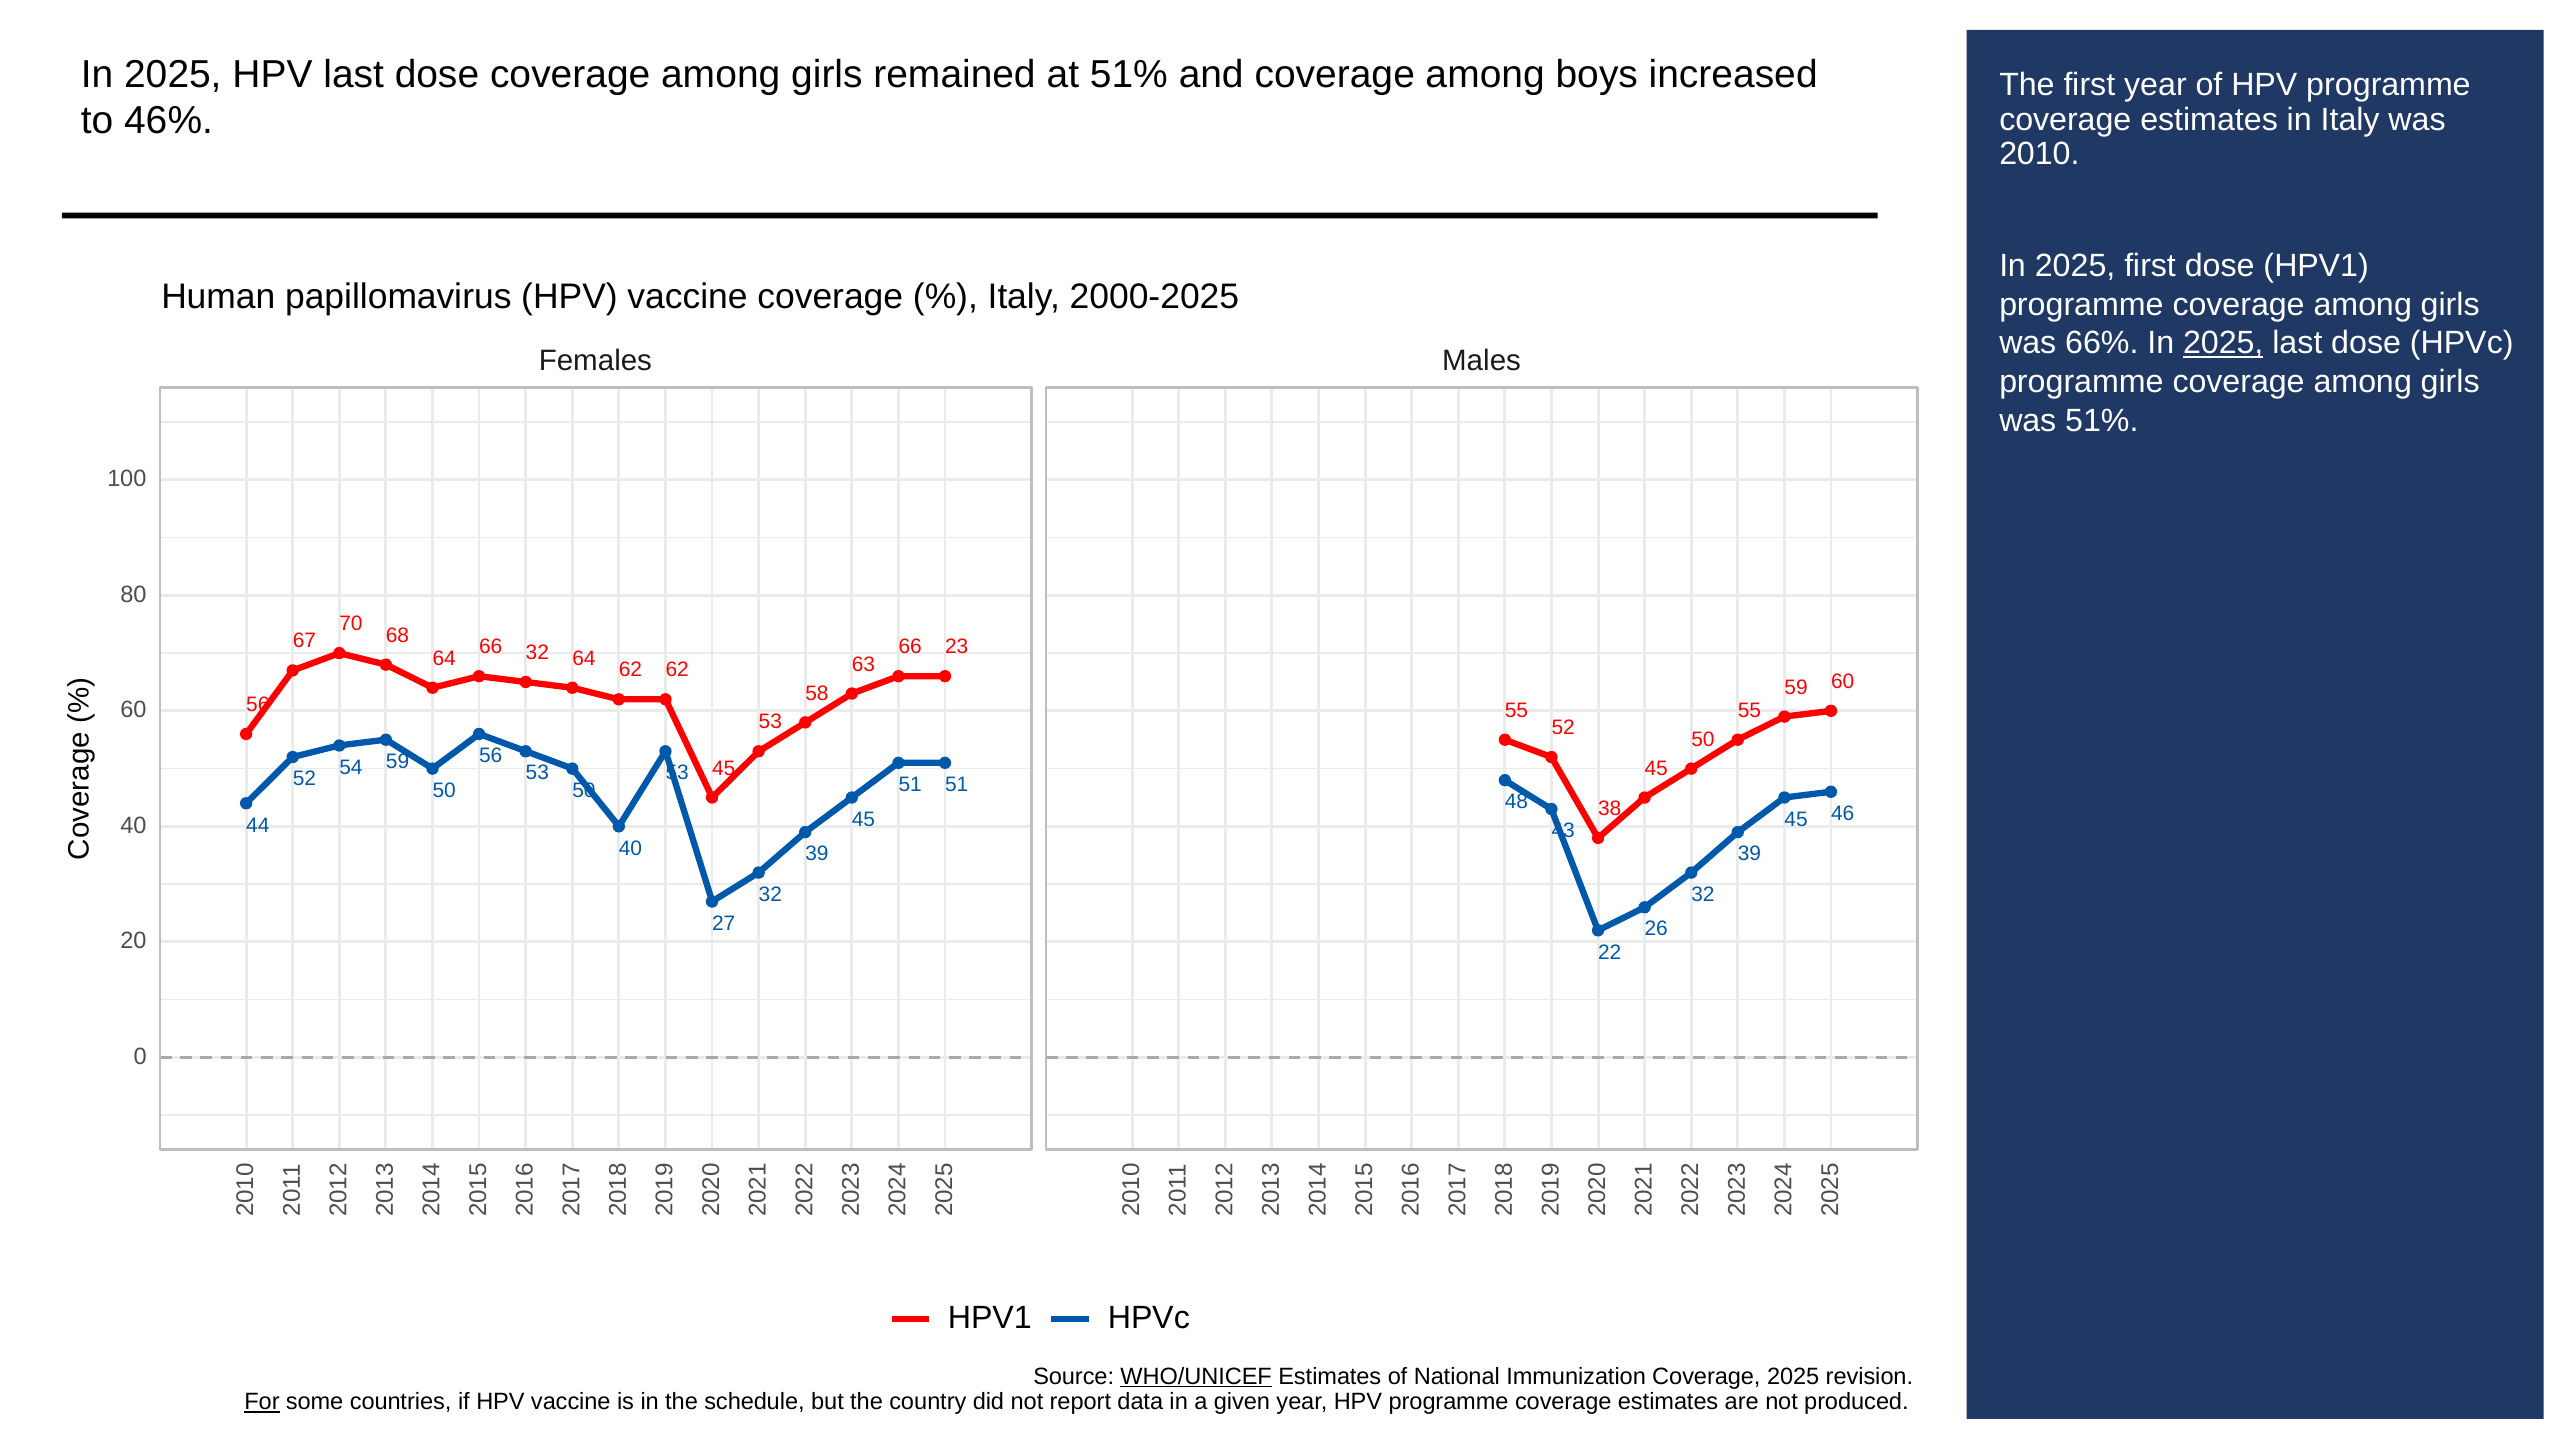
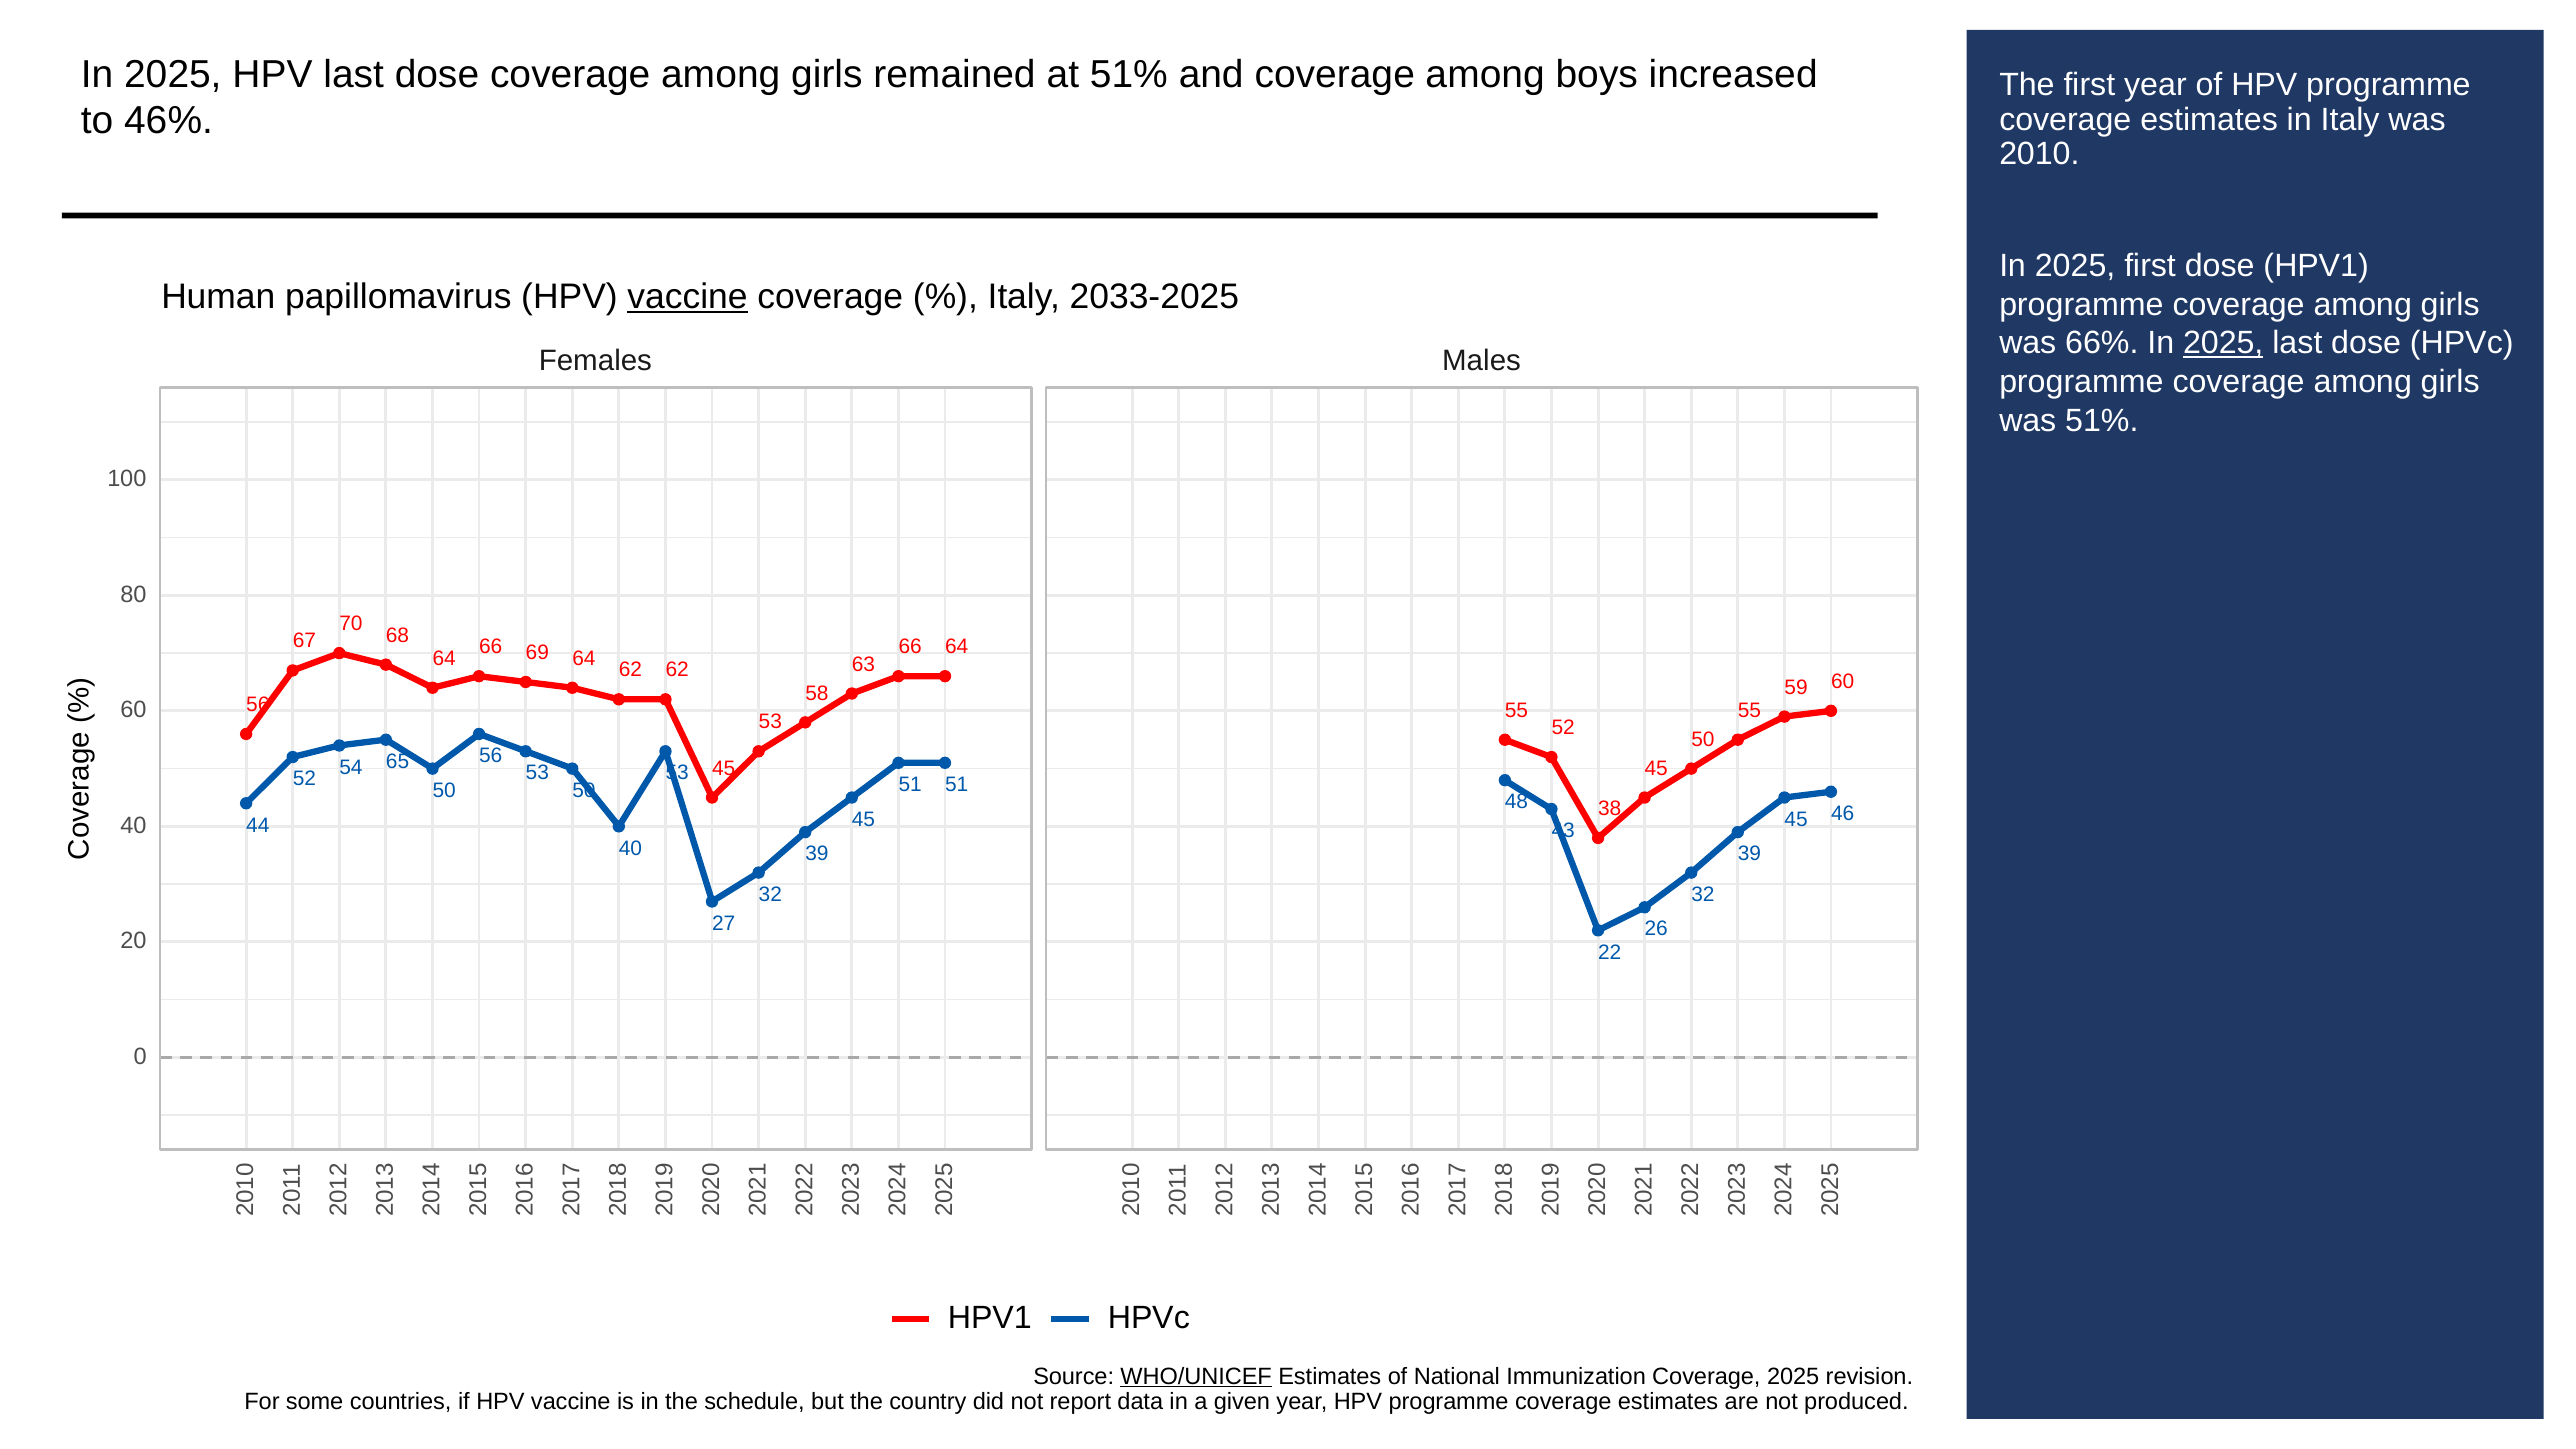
vaccine at (688, 297) underline: none -> present
2000-2025: 2000-2025 -> 2033-2025
66 32: 32 -> 69
66 23: 23 -> 64
54 59: 59 -> 65
For underline: present -> none
